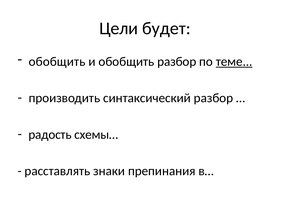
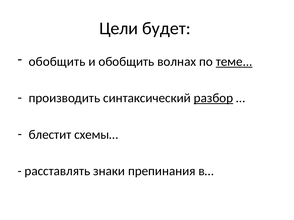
обобщить разбор: разбор -> волнах
разбор at (213, 98) underline: none -> present
радость: радость -> блестит
